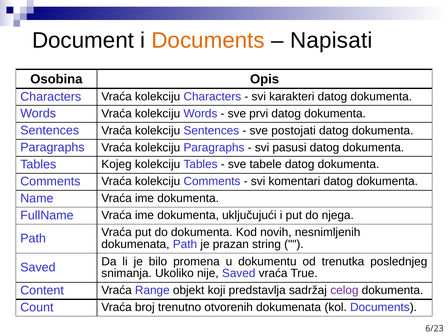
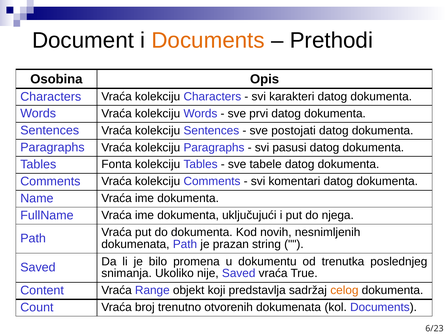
Napisati: Napisati -> Prethodi
Kojeg: Kojeg -> Fonta
celog colour: purple -> orange
